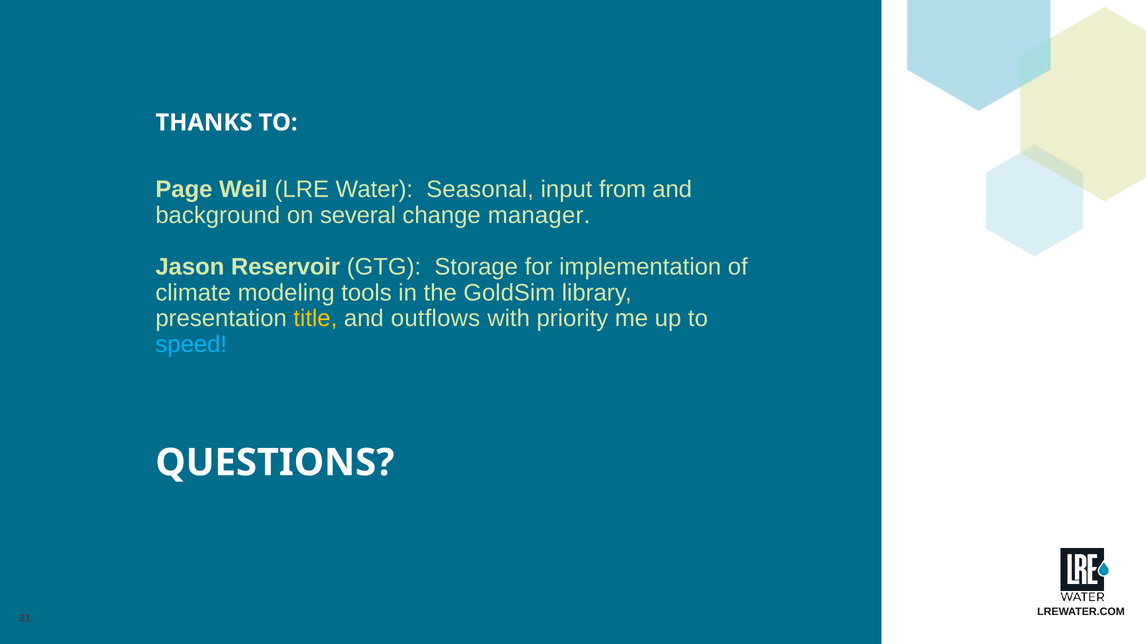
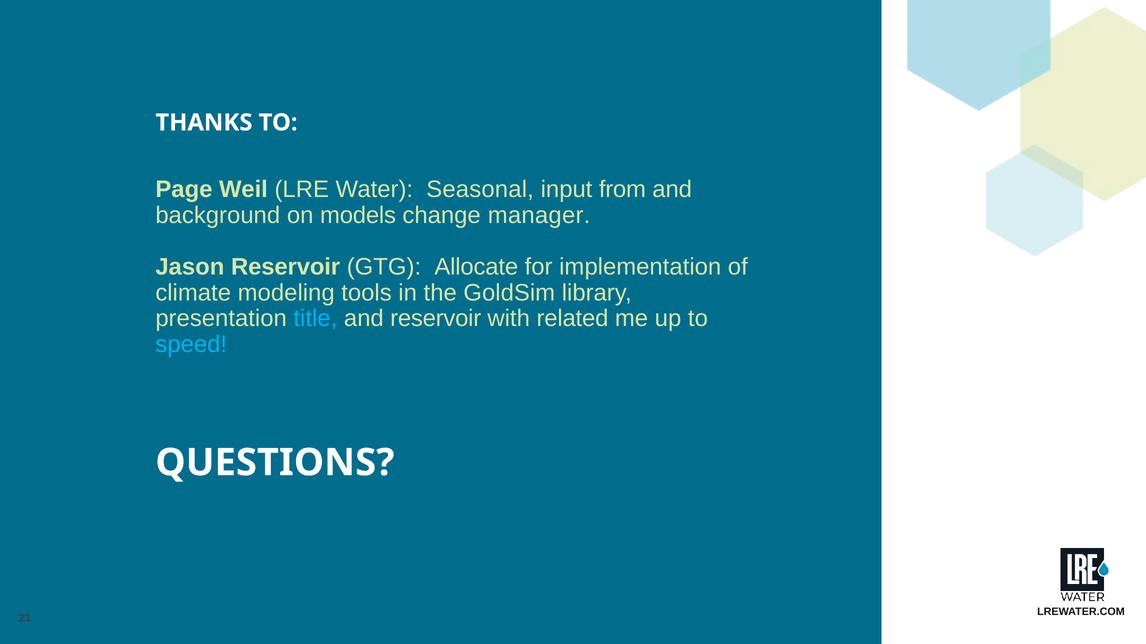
several: several -> models
Storage: Storage -> Allocate
title colour: yellow -> light blue
and outflows: outflows -> reservoir
priority: priority -> related
